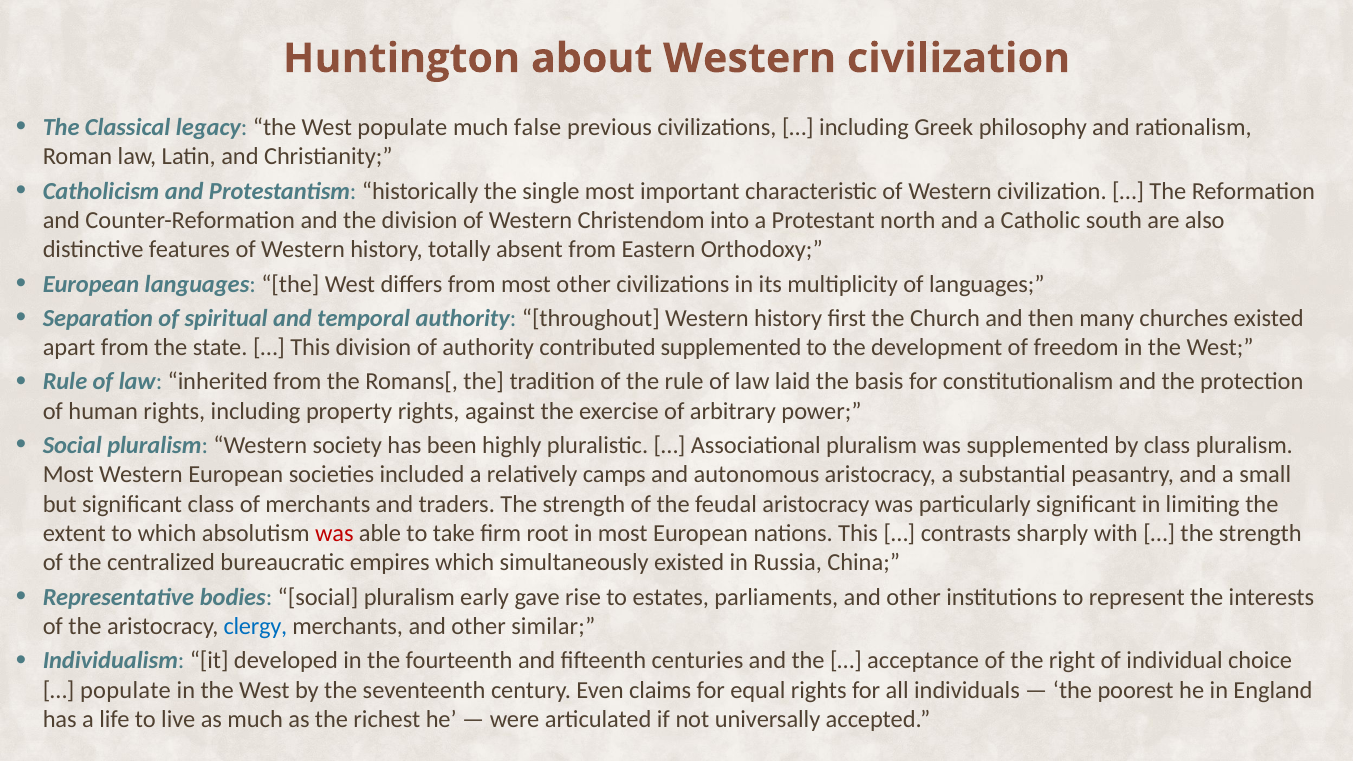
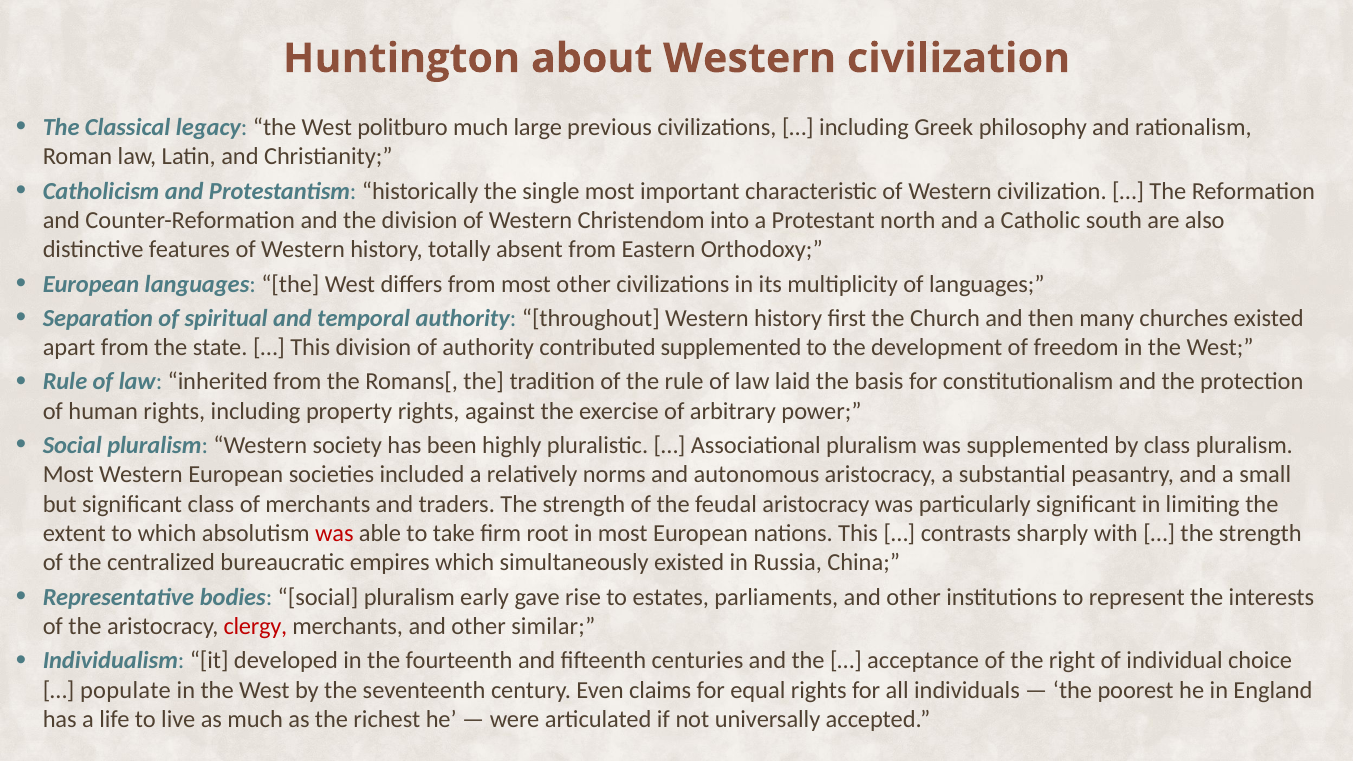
West populate: populate -> politburo
false: false -> large
camps: camps -> norms
clergy colour: blue -> red
